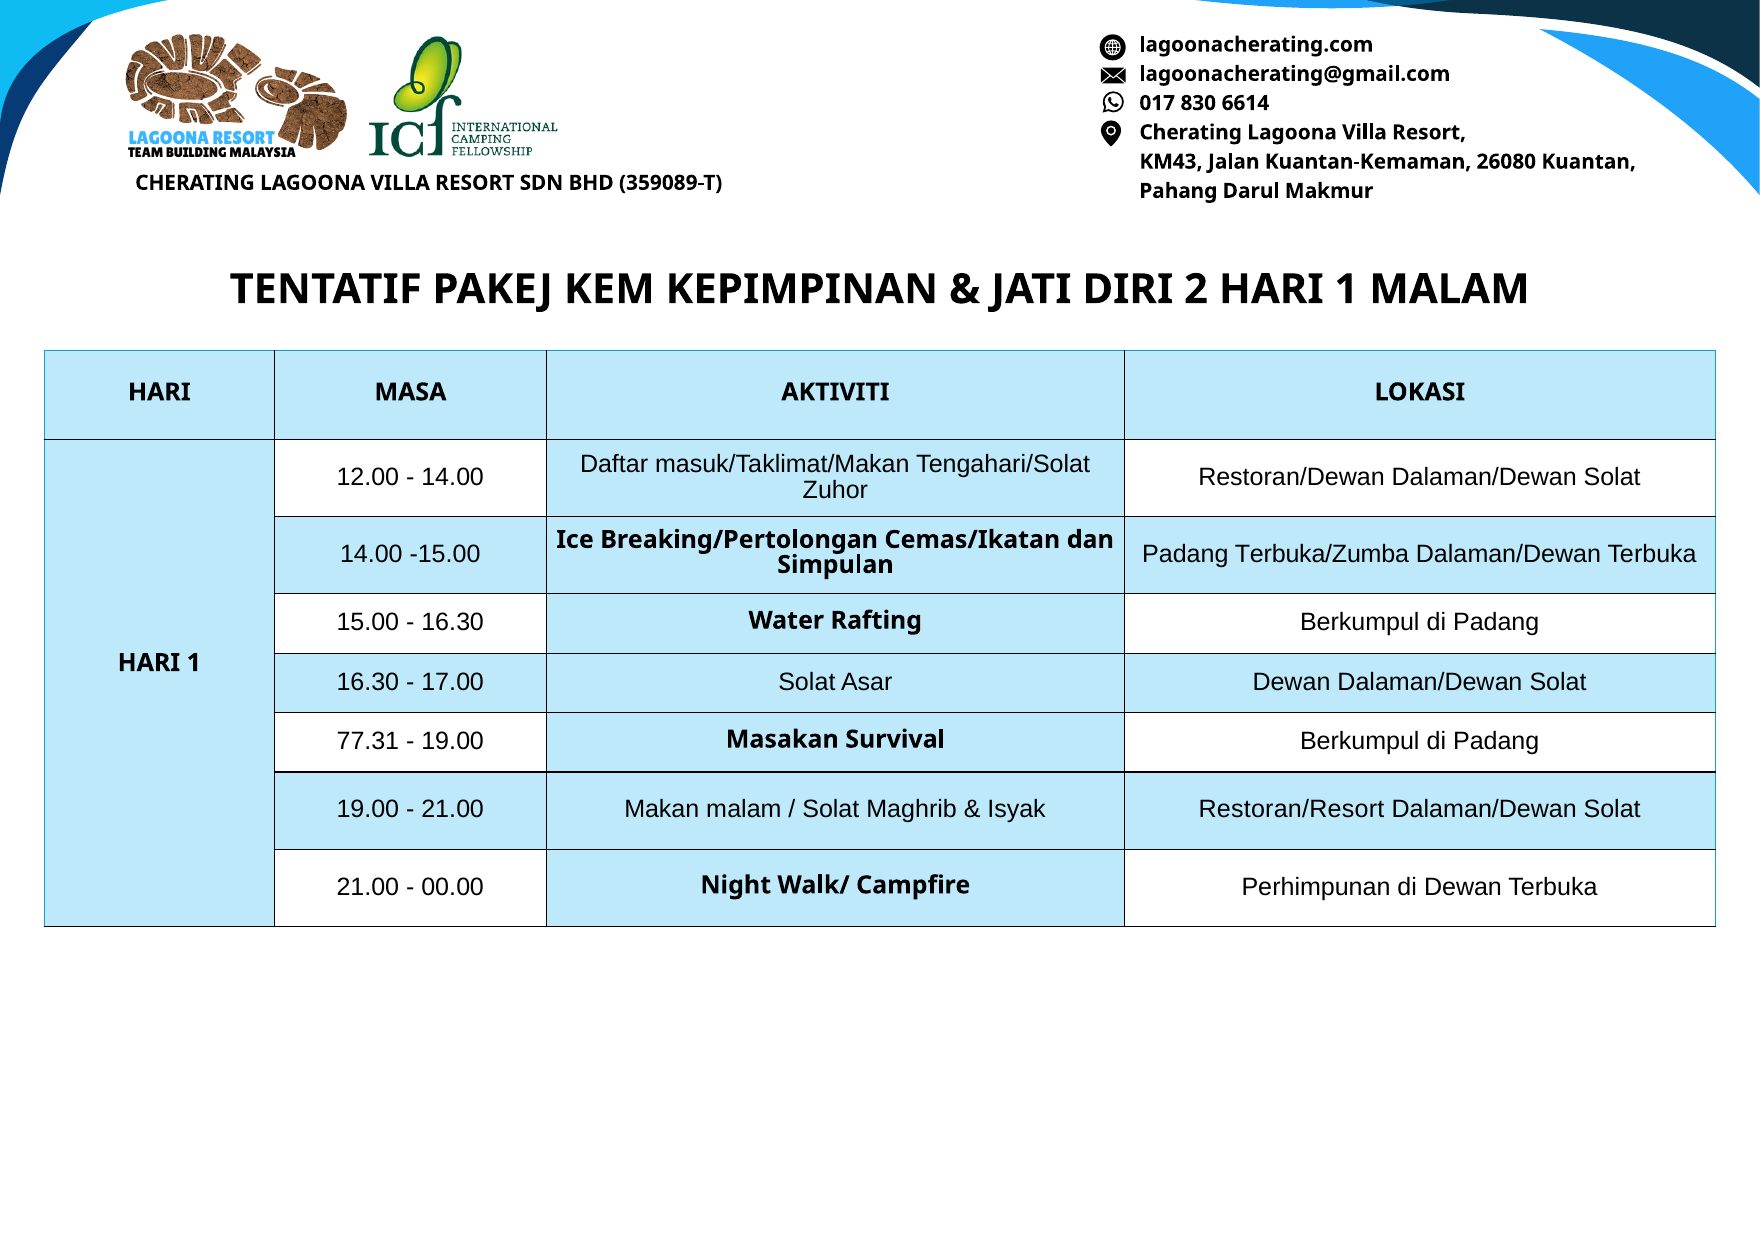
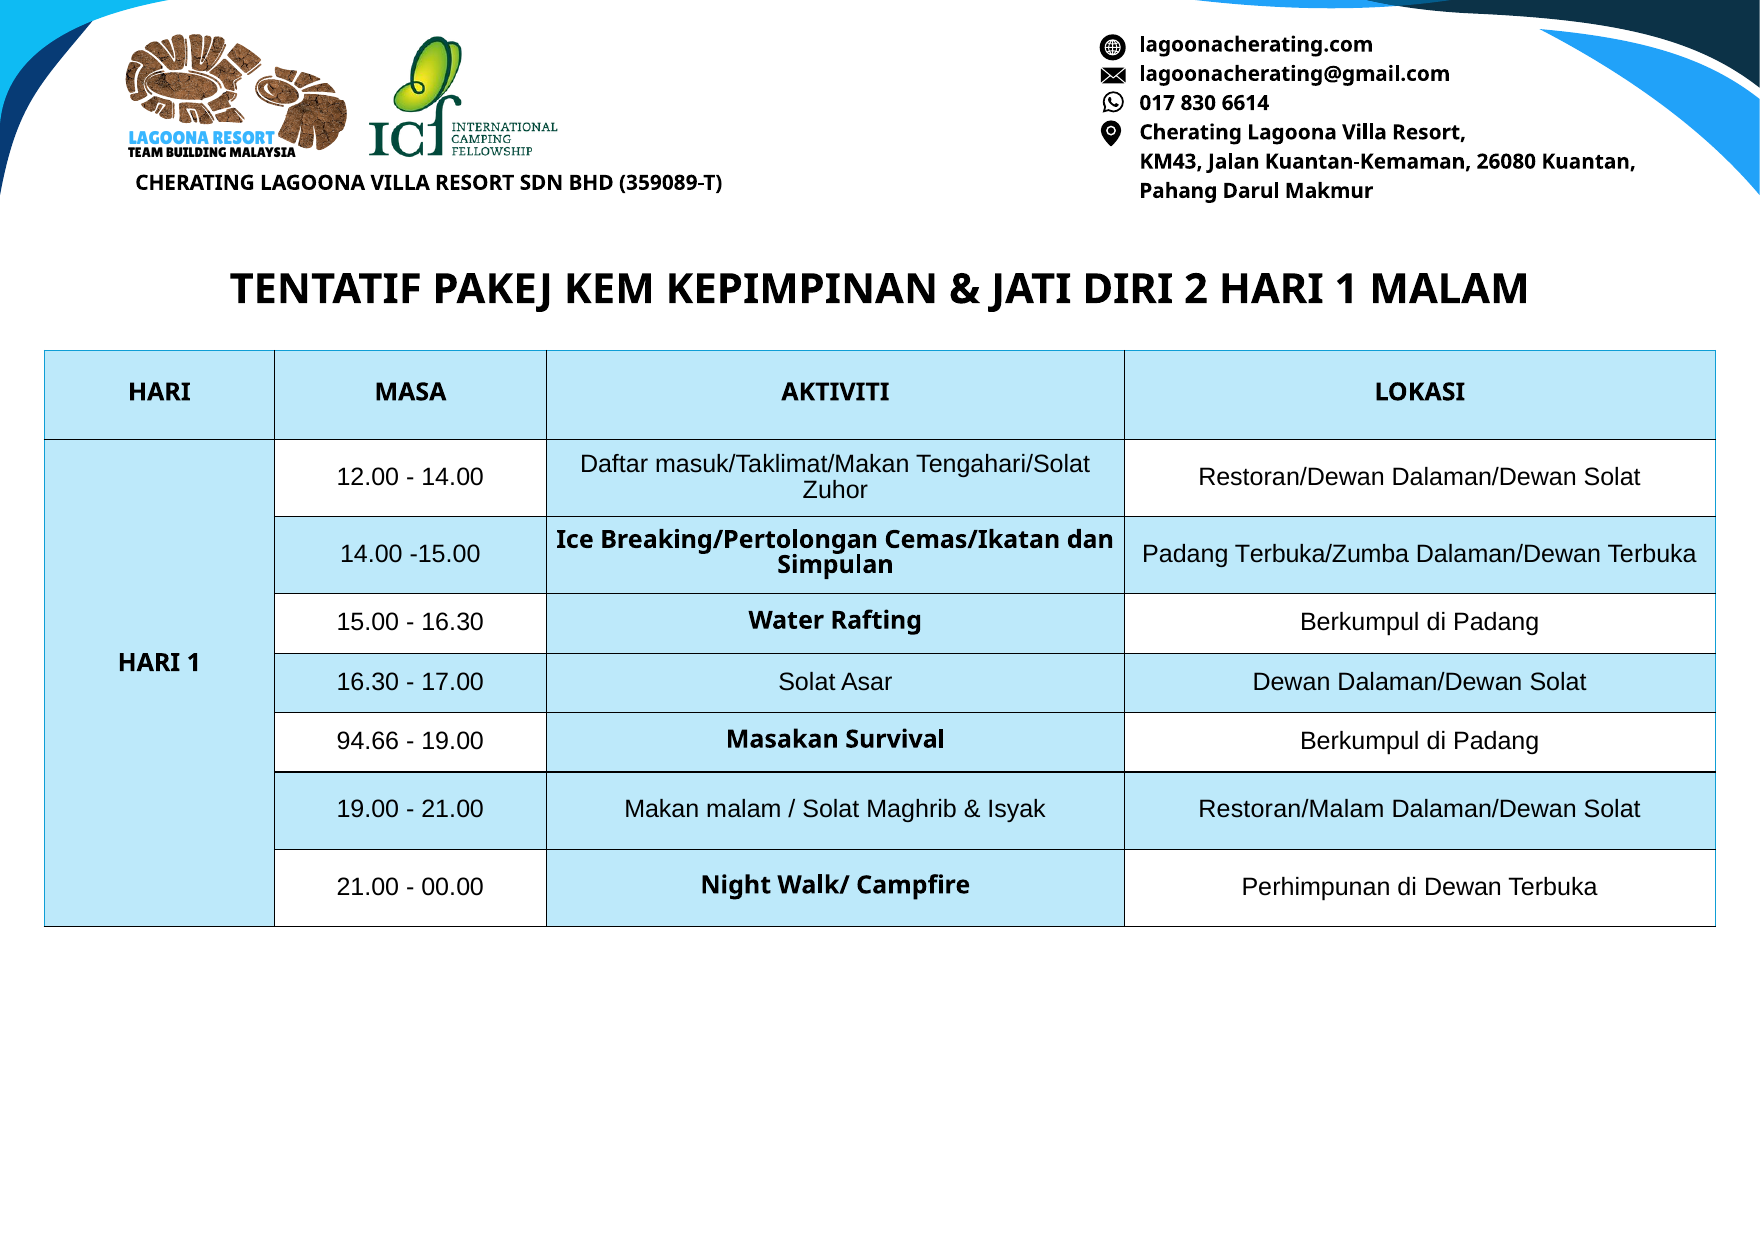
77.31: 77.31 -> 94.66
Restoran/Resort: Restoran/Resort -> Restoran/Malam
